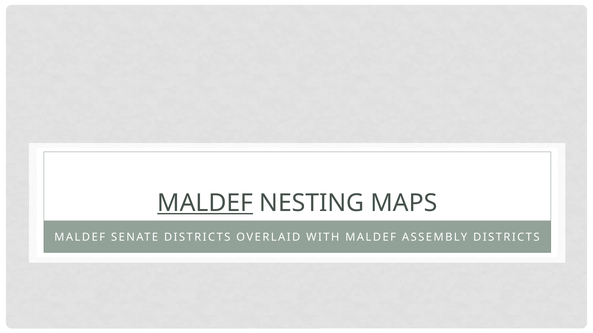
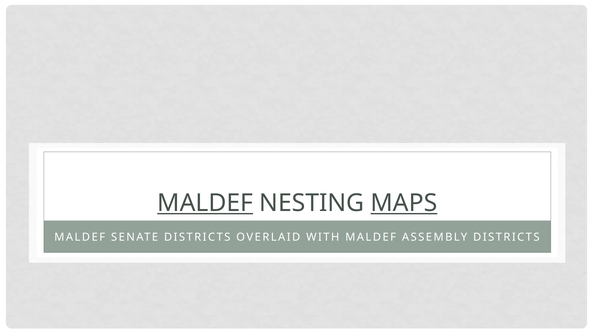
MAPS underline: none -> present
